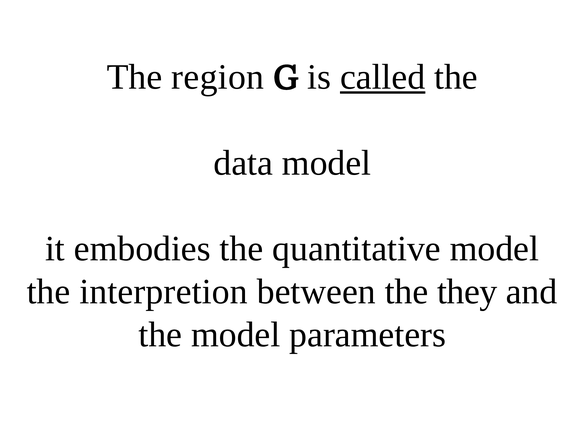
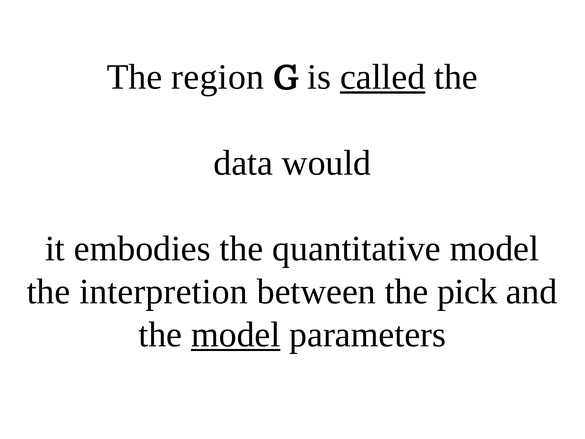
data model: model -> would
they: they -> pick
model at (236, 334) underline: none -> present
